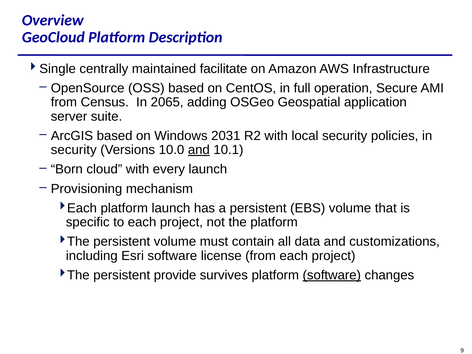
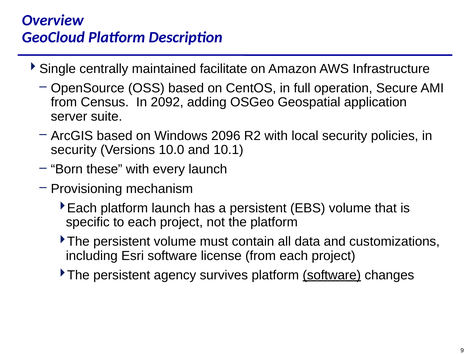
2065: 2065 -> 2092
2031: 2031 -> 2096
and at (199, 150) underline: present -> none
cloud: cloud -> these
provide: provide -> agency
